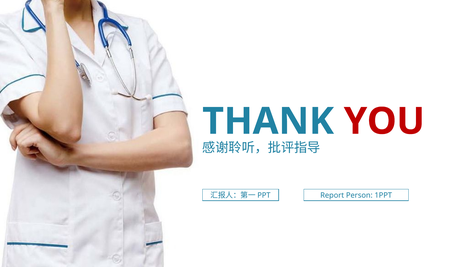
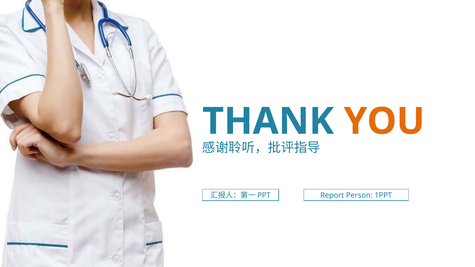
YOU colour: red -> orange
